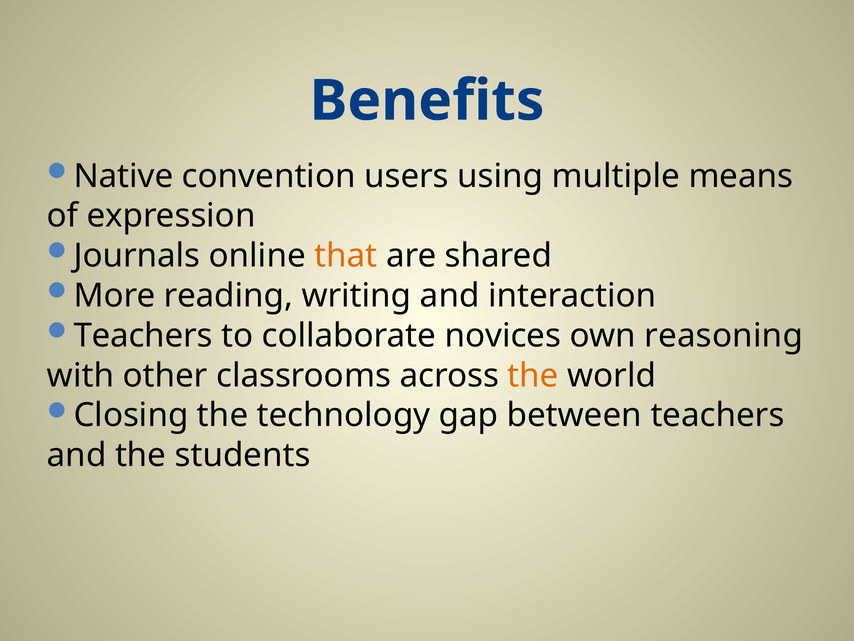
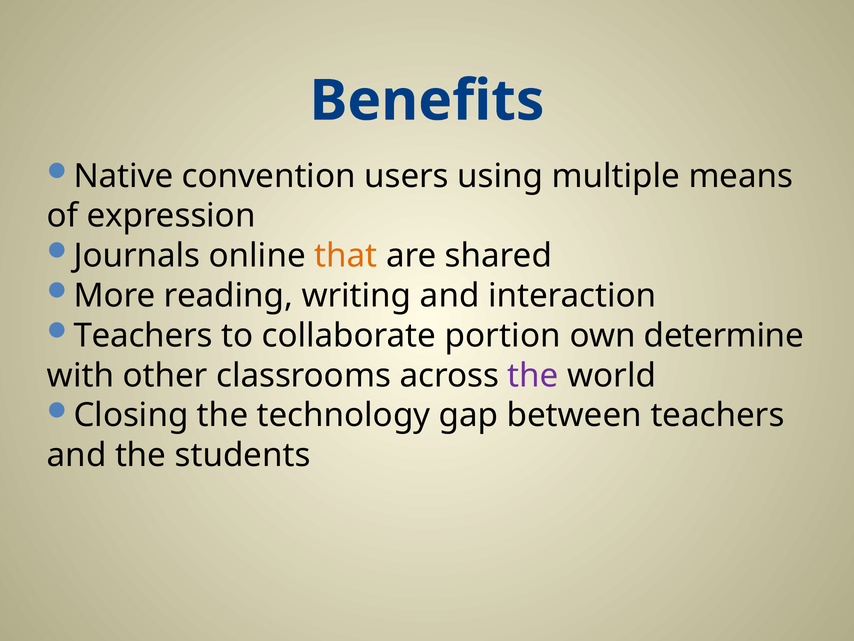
novices: novices -> portion
reasoning: reasoning -> determine
the at (533, 375) colour: orange -> purple
